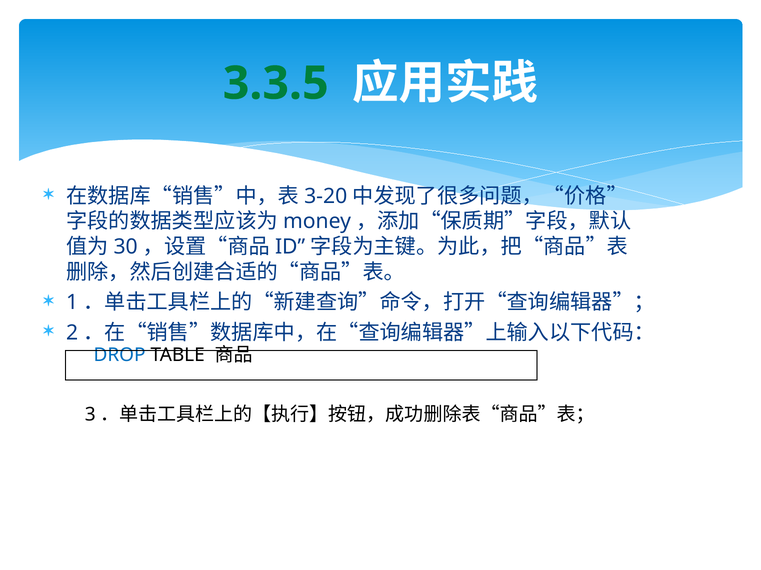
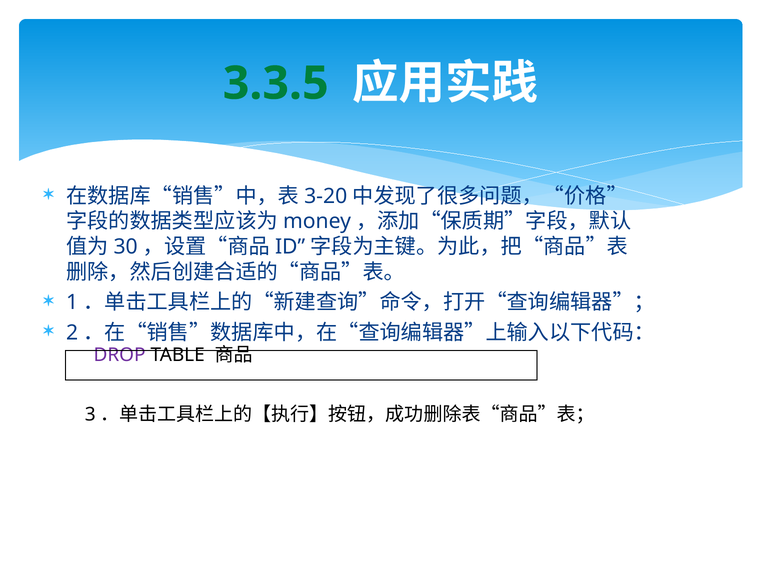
DROP colour: blue -> purple
